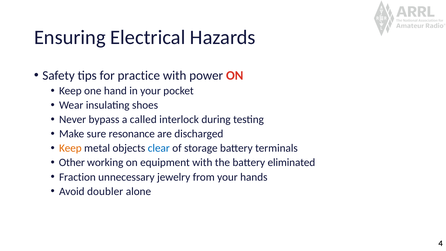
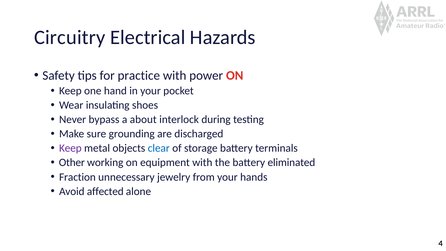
Ensuring: Ensuring -> Circuitry
called: called -> about
resonance: resonance -> grounding
Keep at (70, 148) colour: orange -> purple
doubler: doubler -> affected
